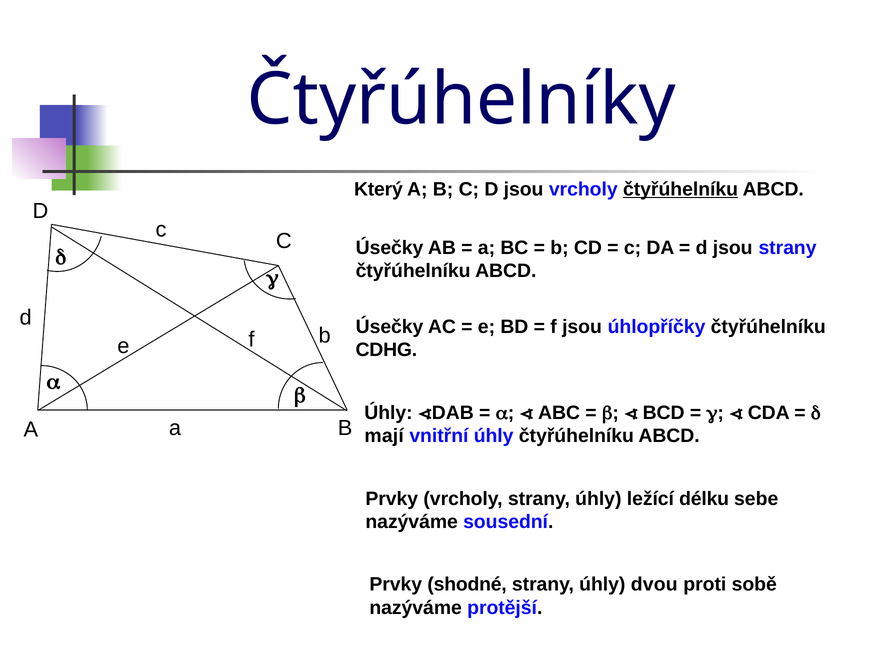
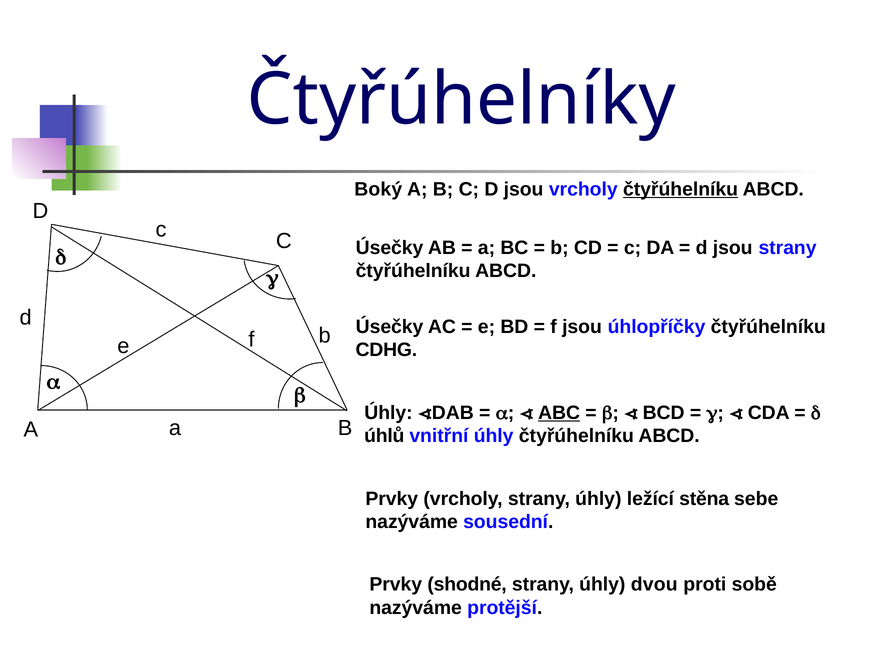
Který: Který -> Boký
ABC underline: none -> present
mají: mají -> úhlů
délku: délku -> stěna
